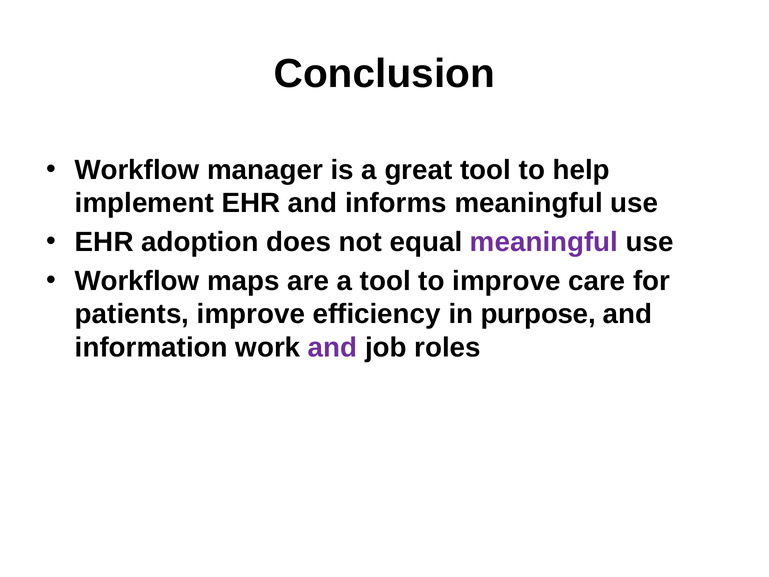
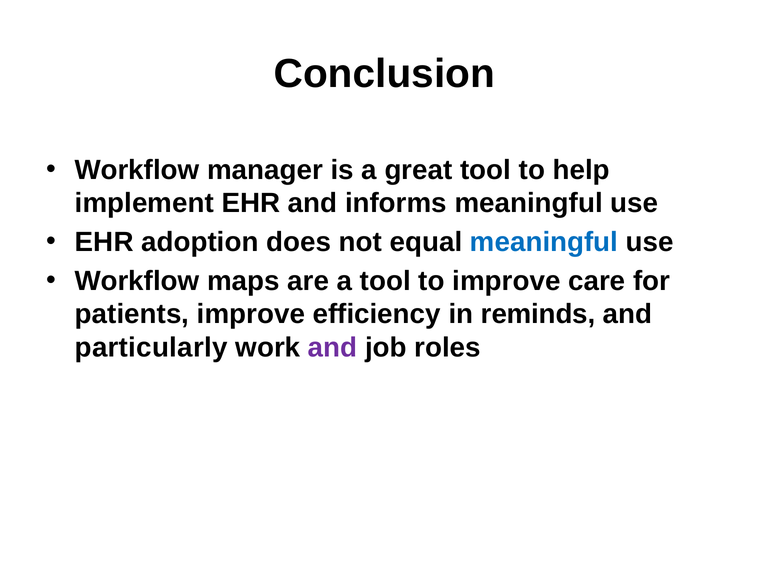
meaningful at (544, 242) colour: purple -> blue
purpose: purpose -> reminds
information: information -> particularly
